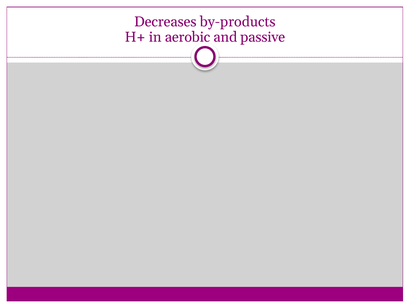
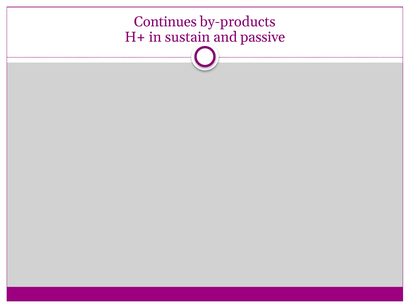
Decreases: Decreases -> Continues
aerobic: aerobic -> sustain
